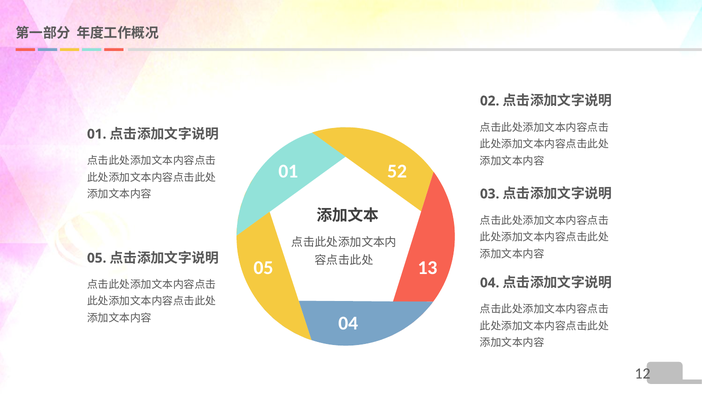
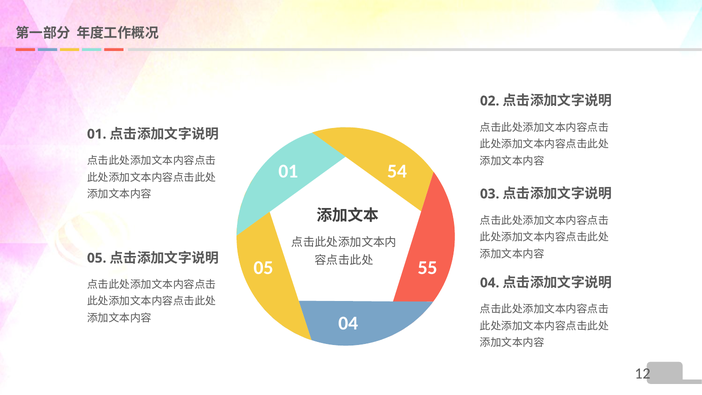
52: 52 -> 54
13: 13 -> 55
